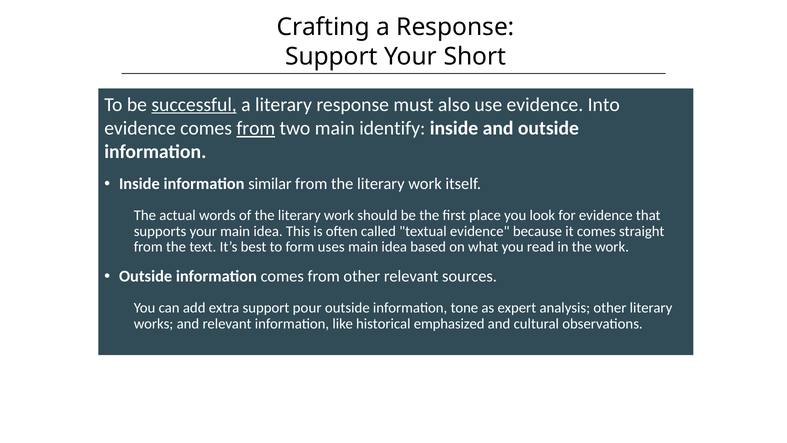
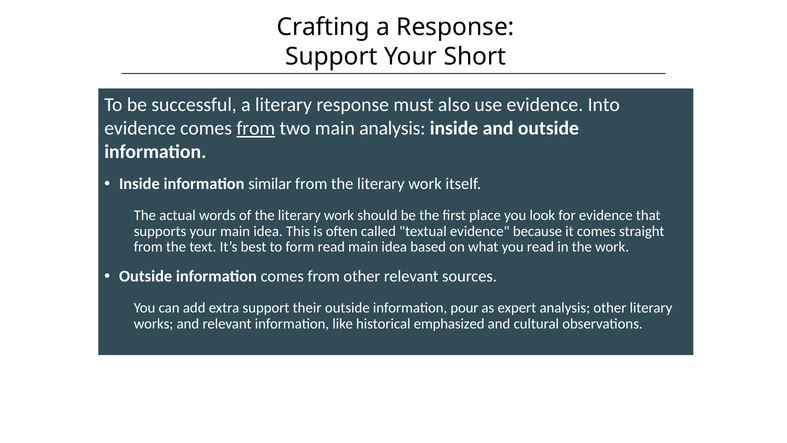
successful underline: present -> none
main identify: identify -> analysis
form uses: uses -> read
pour: pour -> their
tone: tone -> pour
